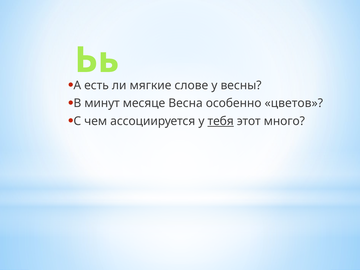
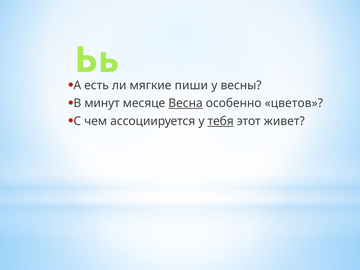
слове: слове -> пиши
Весна underline: none -> present
много: много -> живет
